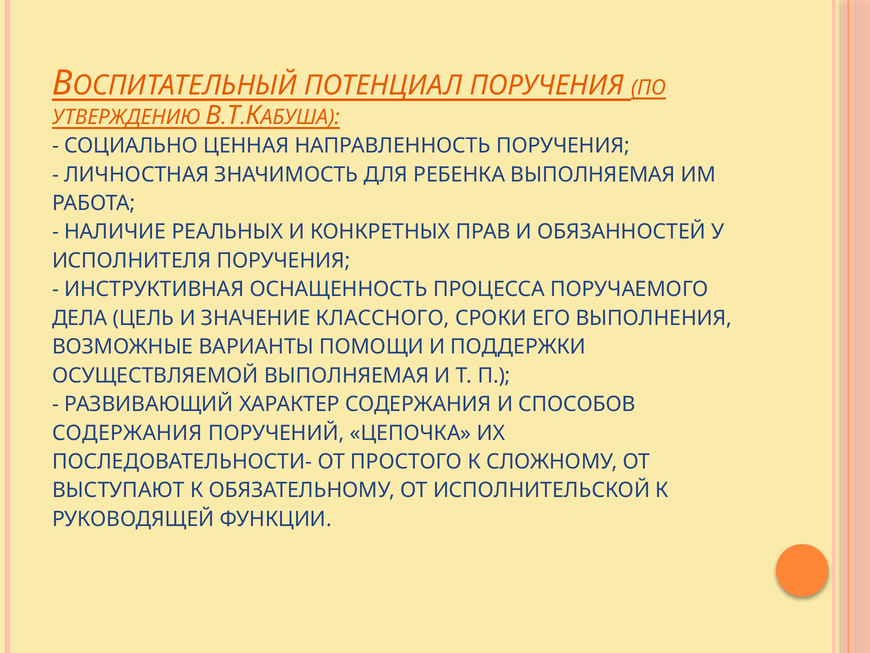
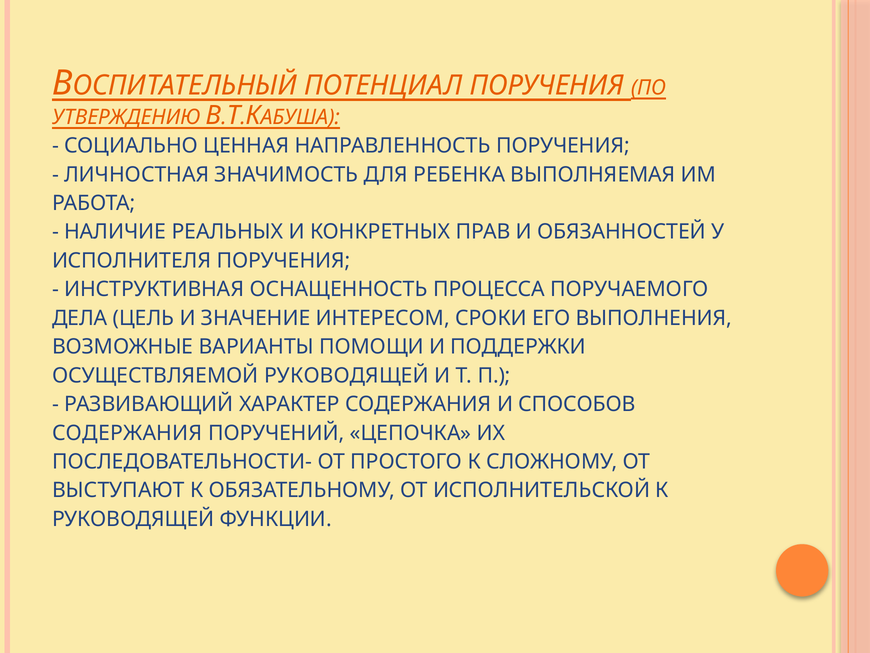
КЛАССНОГО: КЛАССНОГО -> ИНТЕРЕСОМ
ОСУЩЕСТВЛЯЕМОЙ ВЫПОЛНЯЕМАЯ: ВЫПОЛНЯЕМАЯ -> РУКОВОДЯЩЕЙ
